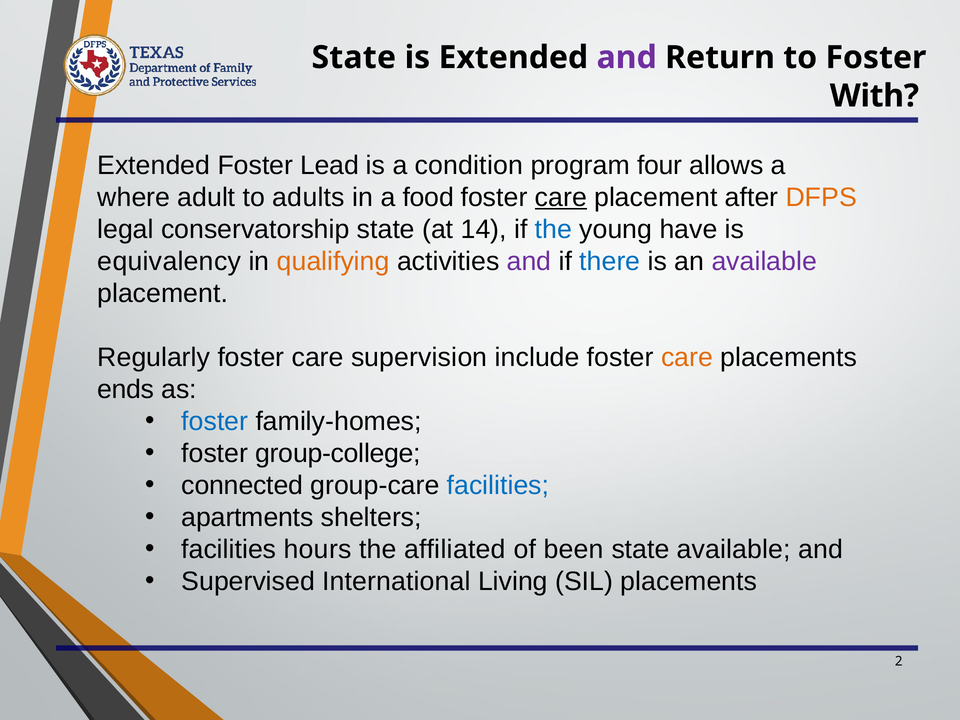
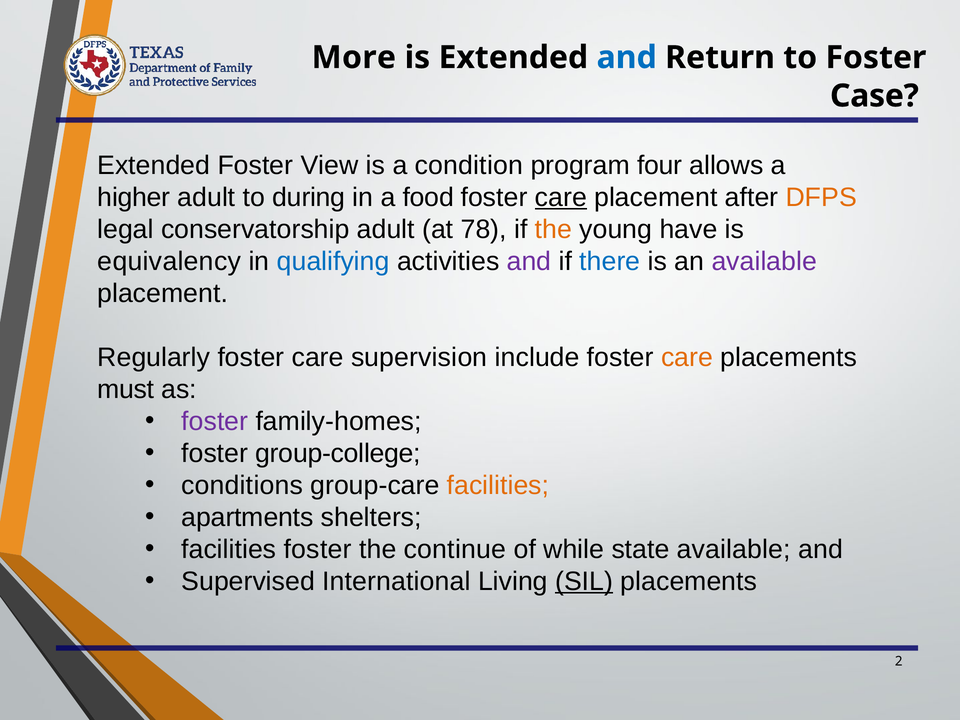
State at (354, 58): State -> More
and at (627, 58) colour: purple -> blue
With: With -> Case
Lead: Lead -> View
where: where -> higher
adults: adults -> during
conservatorship state: state -> adult
14: 14 -> 78
the at (553, 229) colour: blue -> orange
qualifying colour: orange -> blue
ends: ends -> must
foster at (215, 421) colour: blue -> purple
connected: connected -> conditions
facilities at (498, 485) colour: blue -> orange
facilities hours: hours -> foster
affiliated: affiliated -> continue
been: been -> while
SIL underline: none -> present
